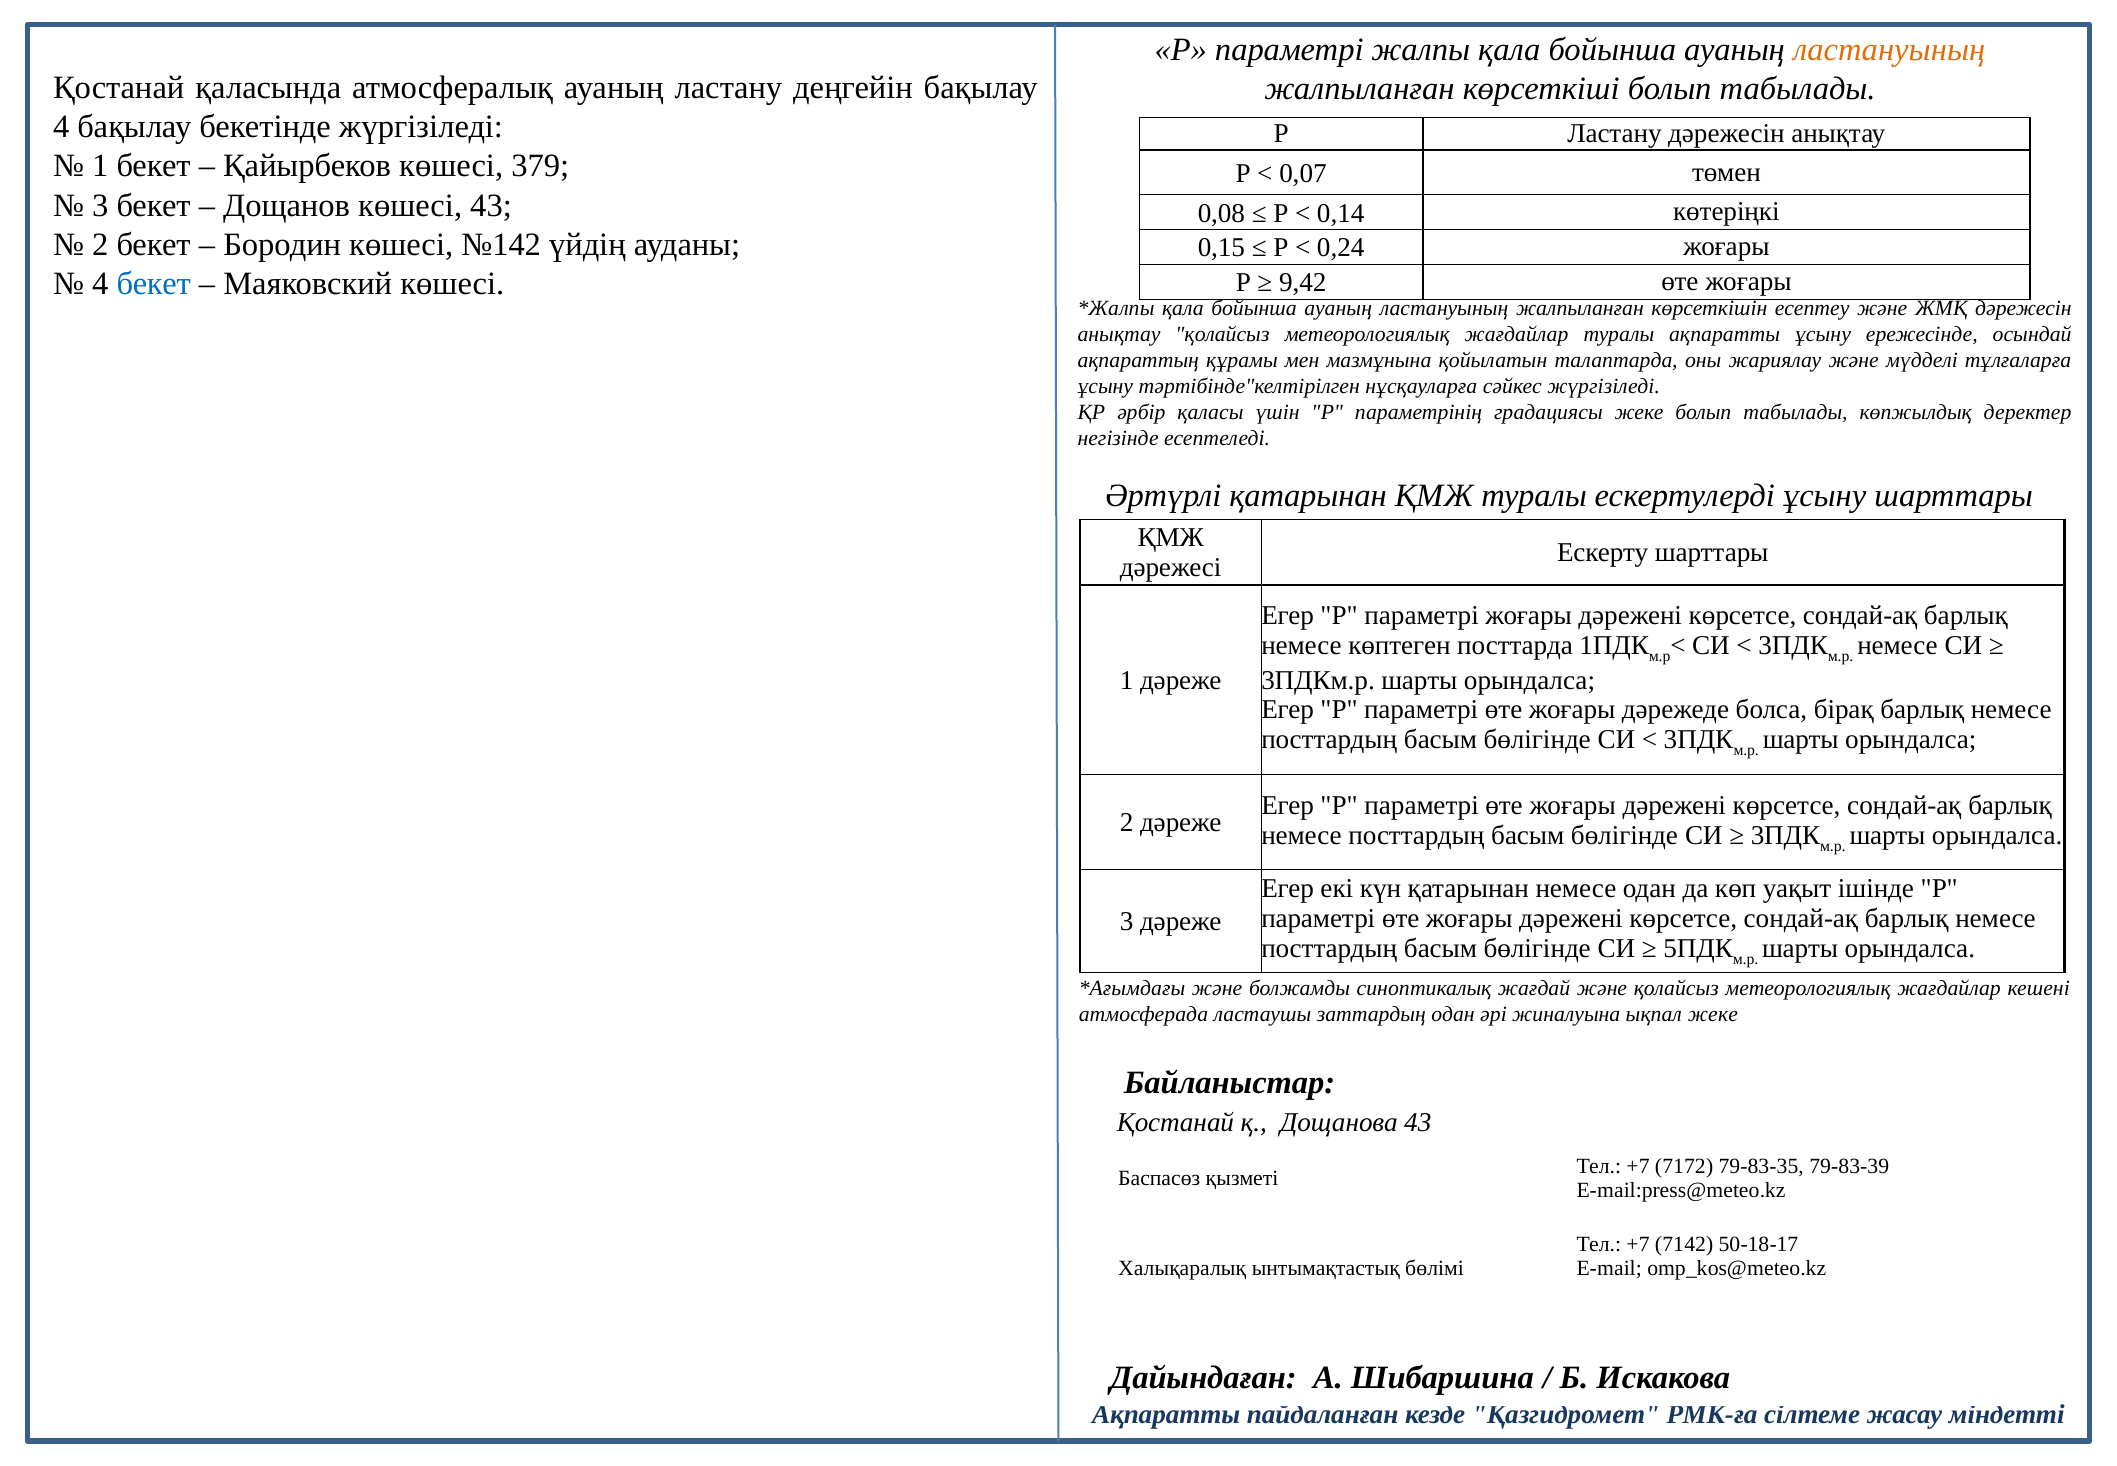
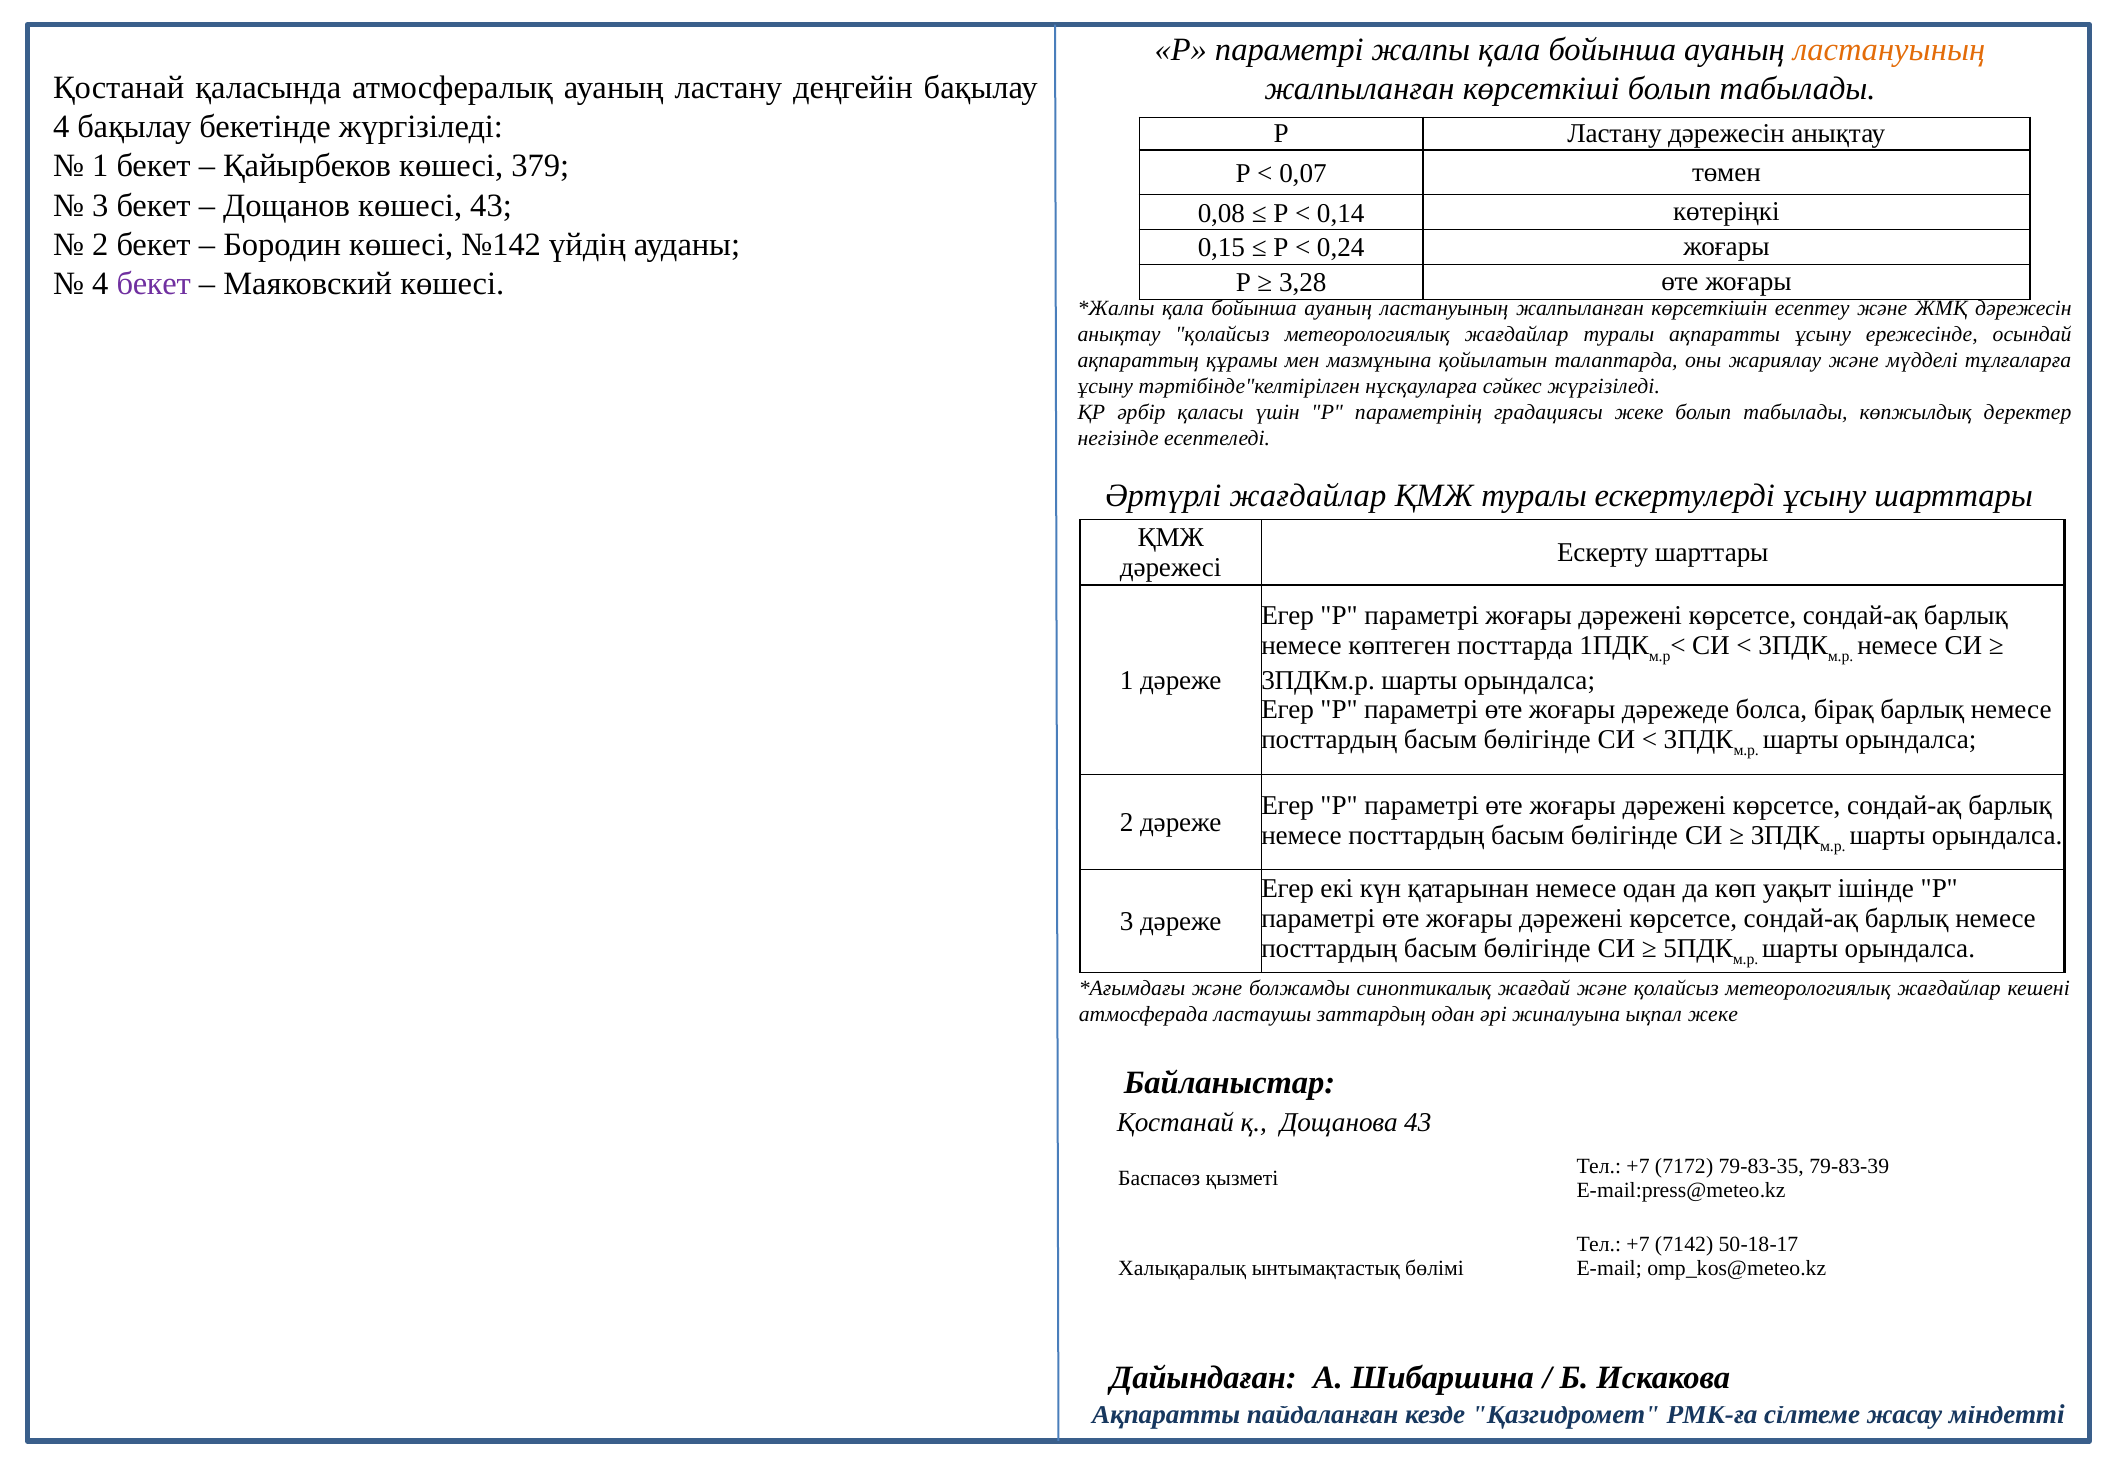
бекет at (154, 283) colour: blue -> purple
9,42: 9,42 -> 3,28
Әртүрлі қатарынан: қатарынан -> жағдайлар
